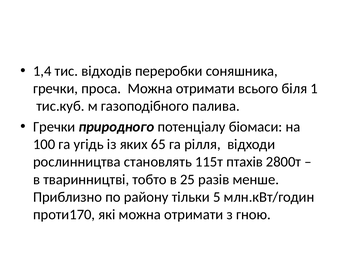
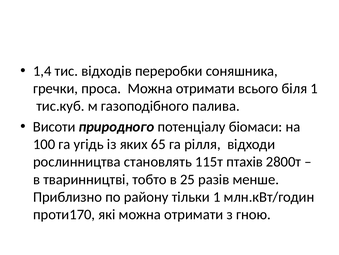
Гречки at (54, 126): Гречки -> Висоти
тільки 5: 5 -> 1
